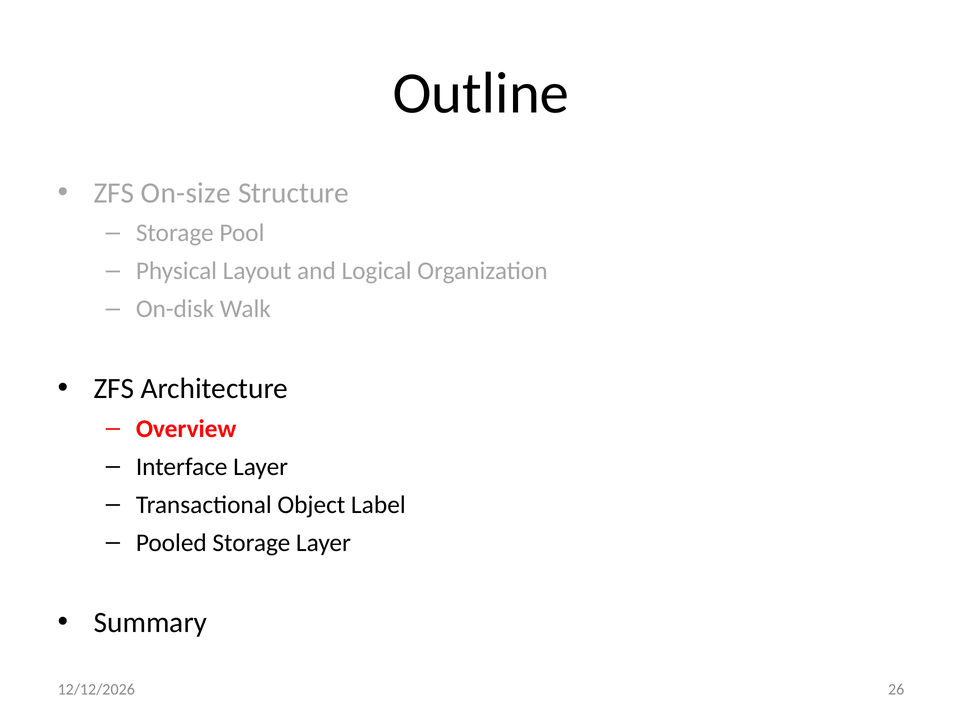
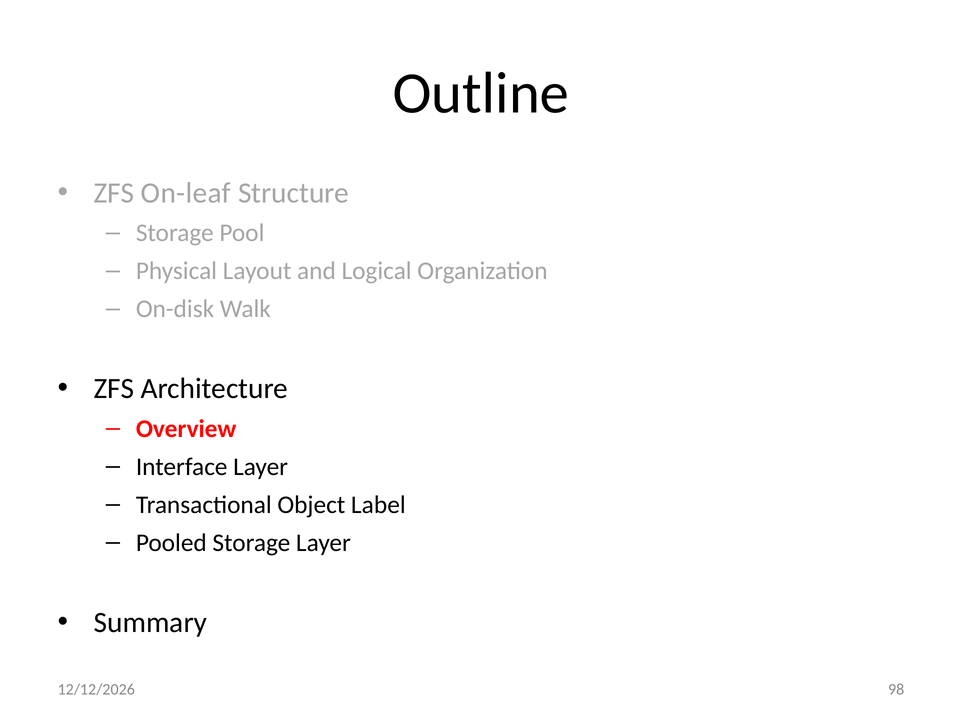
On-size: On-size -> On-leaf
26: 26 -> 98
